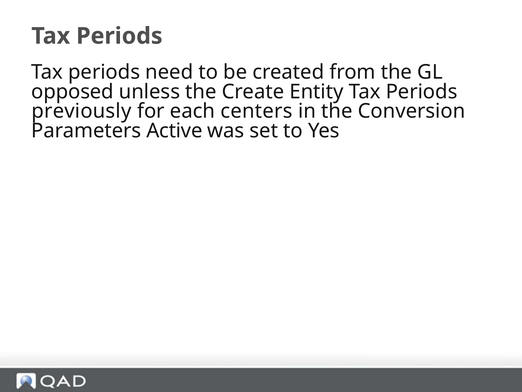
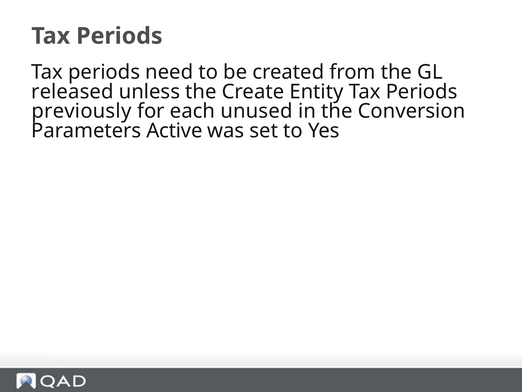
opposed: opposed -> released
centers: centers -> unused
